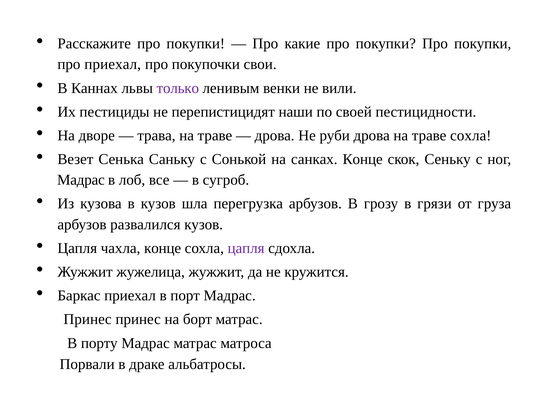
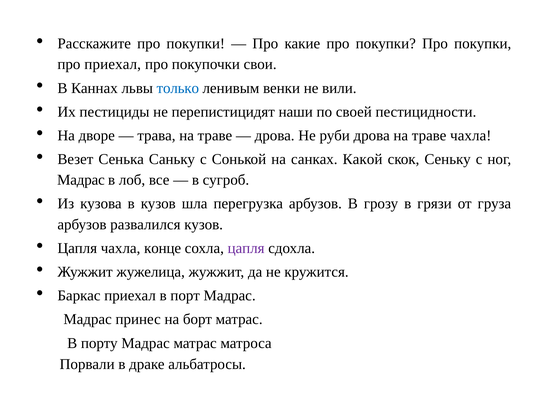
только colour: purple -> blue
траве сохла: сохла -> чахла
санках Конце: Конце -> Какой
Принес at (88, 319): Принес -> Мадрас
